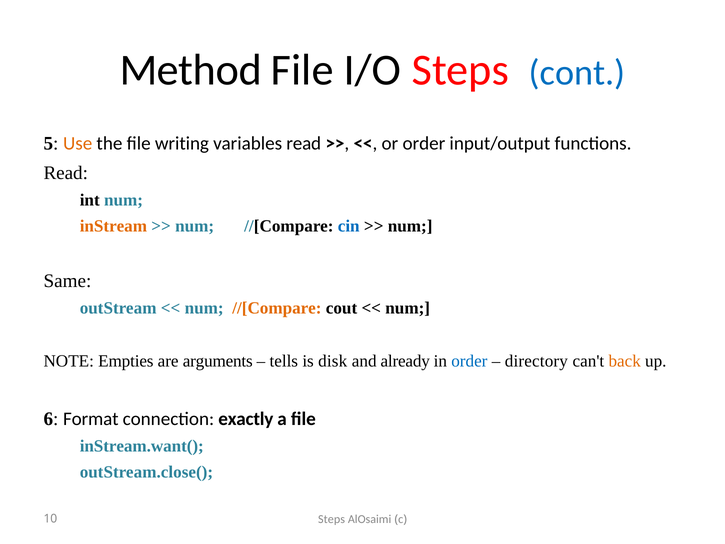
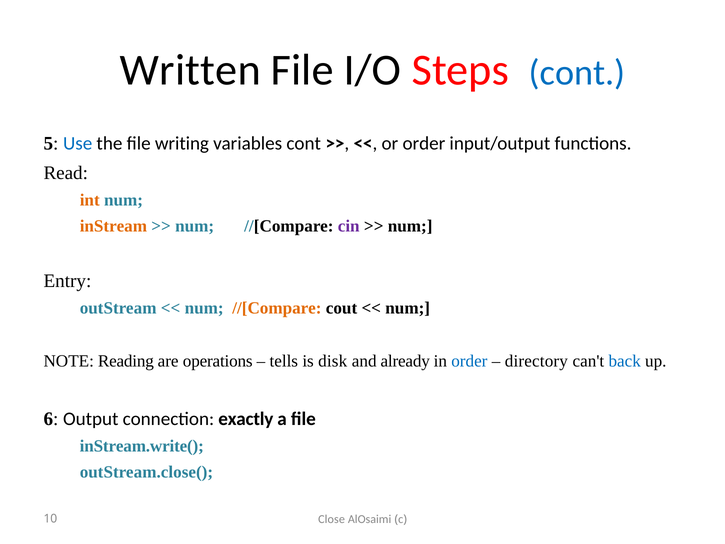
Method: Method -> Written
Use colour: orange -> blue
variables read: read -> cont
int colour: black -> orange
cin colour: blue -> purple
Same: Same -> Entry
Empties: Empties -> Reading
arguments: arguments -> operations
back colour: orange -> blue
Format: Format -> Output
inStream.want(: inStream.want( -> inStream.write(
Steps at (332, 519): Steps -> Close
